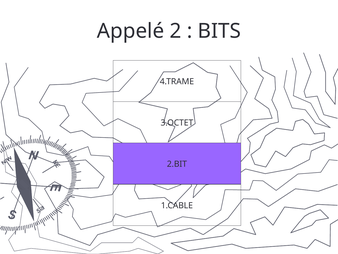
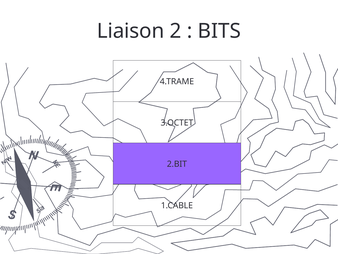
Appelé: Appelé -> Liaison
